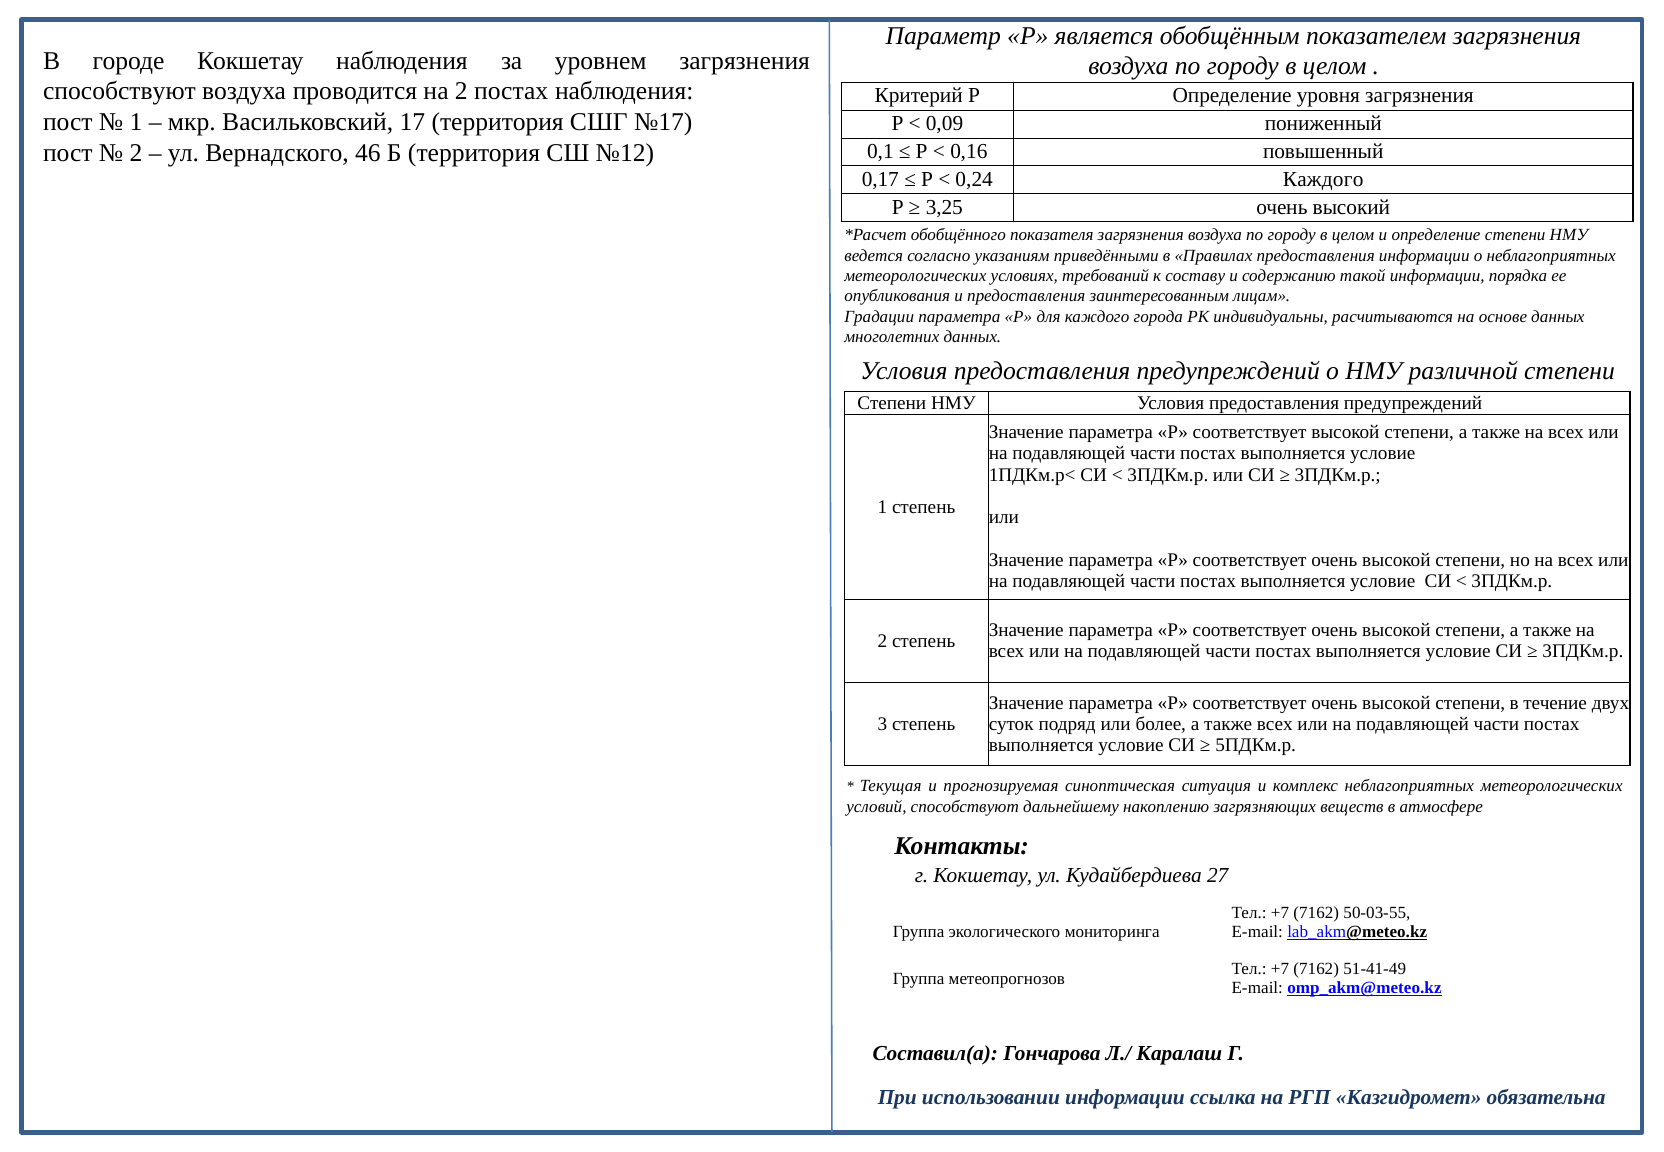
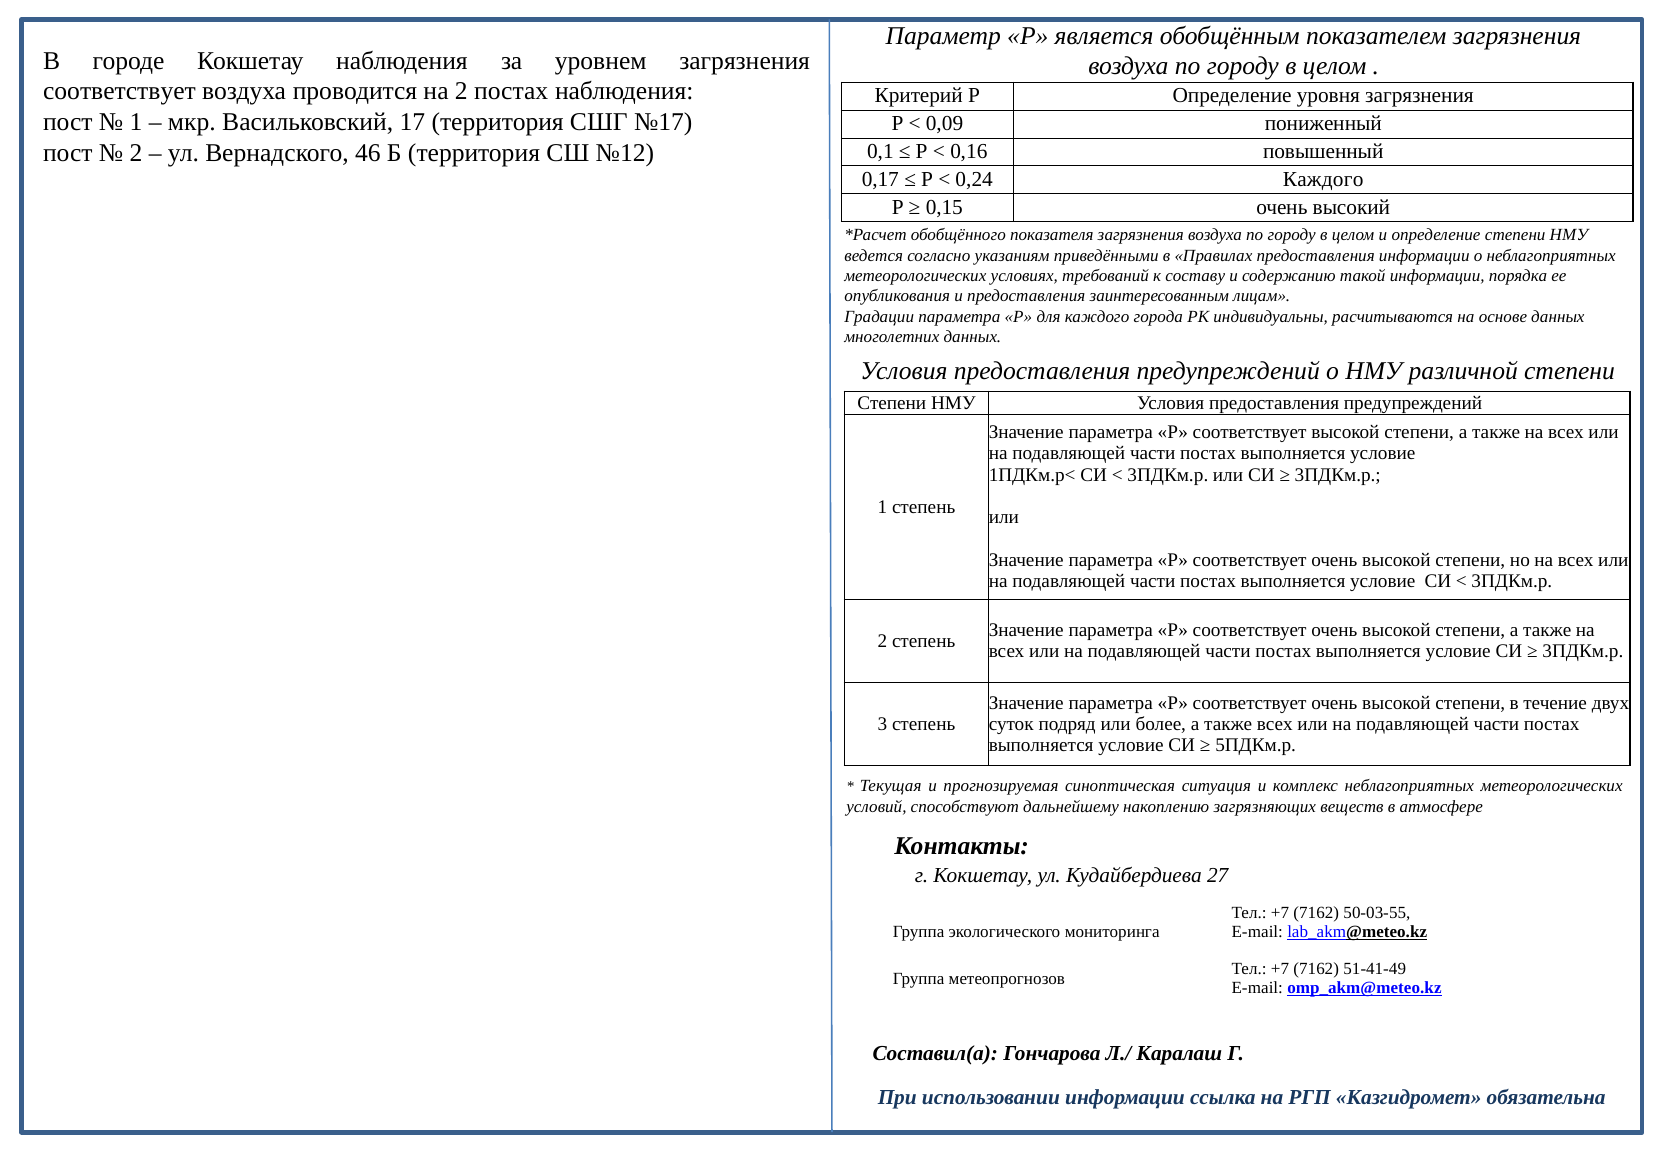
способствуют at (119, 91): способствуют -> соответствует
3,25: 3,25 -> 0,15
